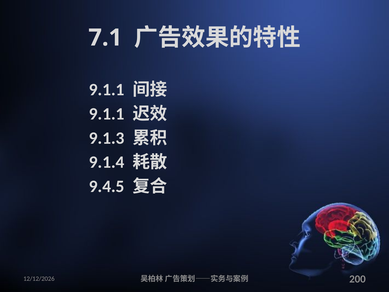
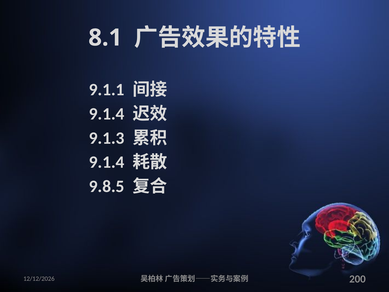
7.1: 7.1 -> 8.1
9.1.1 at (107, 114): 9.1.1 -> 9.1.4
9.4.5: 9.4.5 -> 9.8.5
